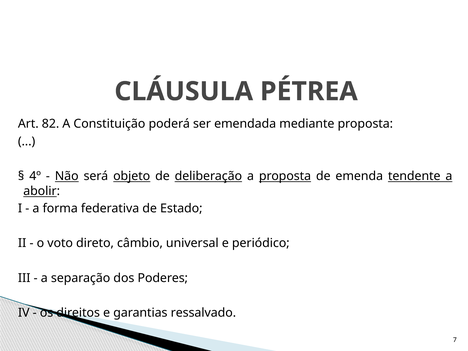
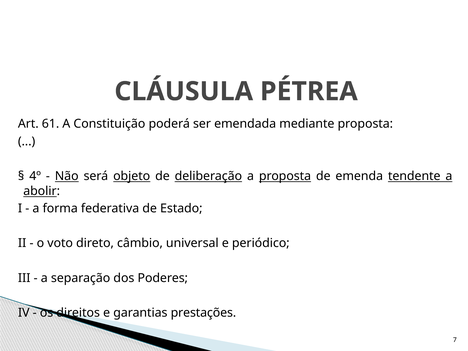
82: 82 -> 61
ressalvado: ressalvado -> prestações
